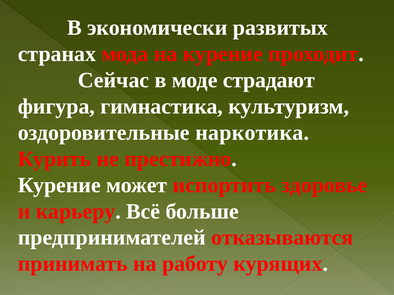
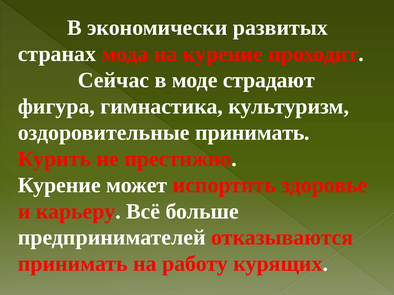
оздоровительные наркотика: наркотика -> принимать
